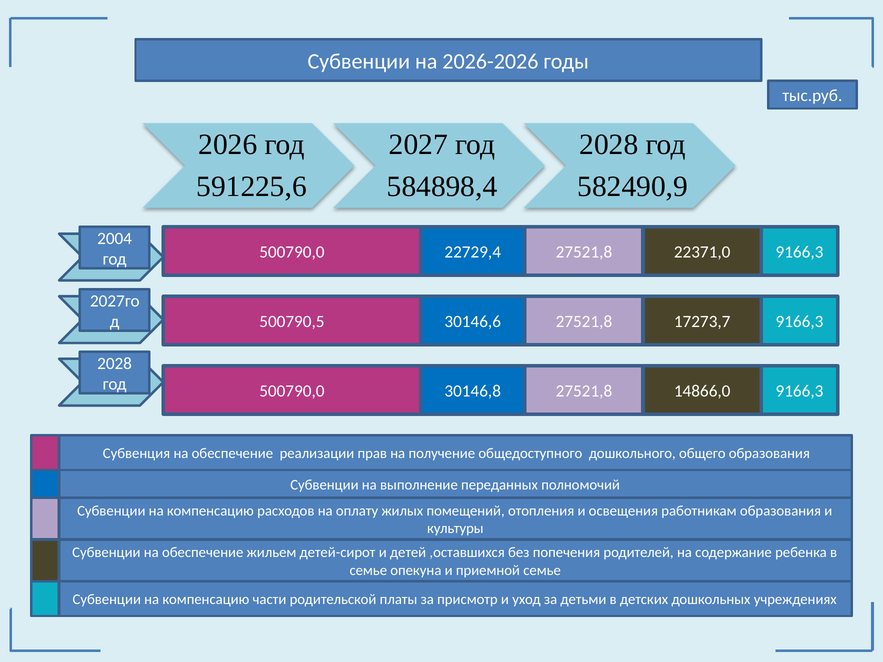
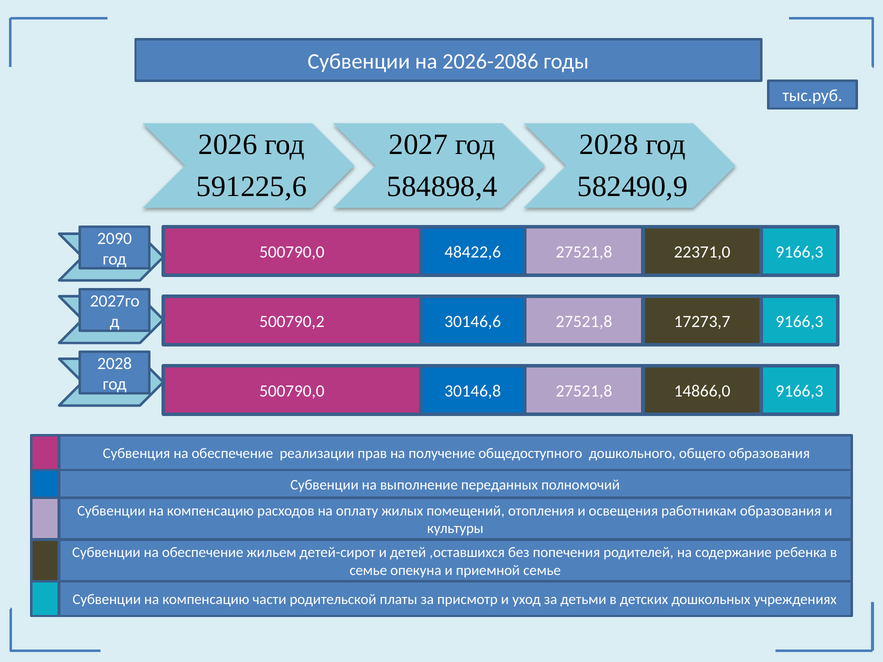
2026-2026: 2026-2026 -> 2026-2086
2004: 2004 -> 2090
22729,4: 22729,4 -> 48422,6
500790,5: 500790,5 -> 500790,2
